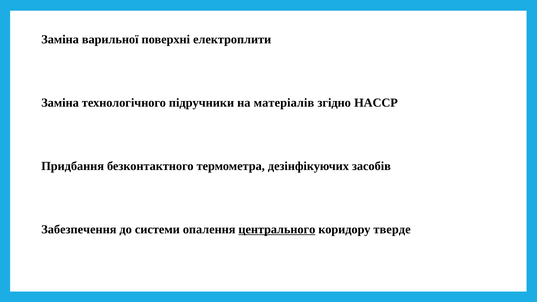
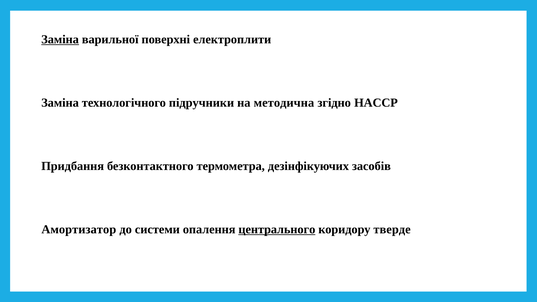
Заміна at (60, 39) underline: none -> present
матеріалів: матеріалів -> методична
Забезпечення: Забезпечення -> Амортизатор
